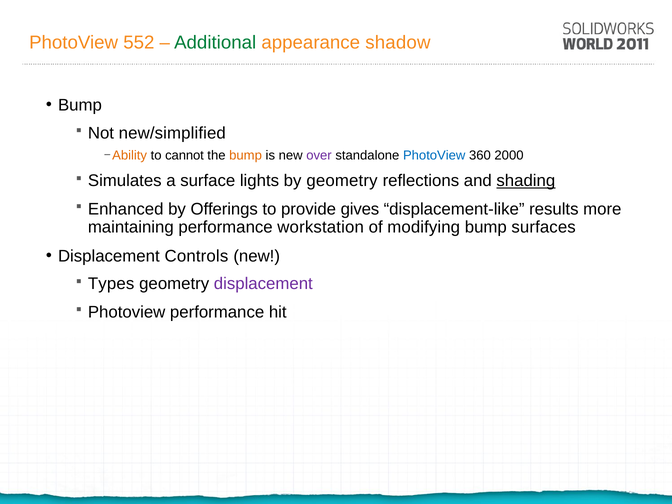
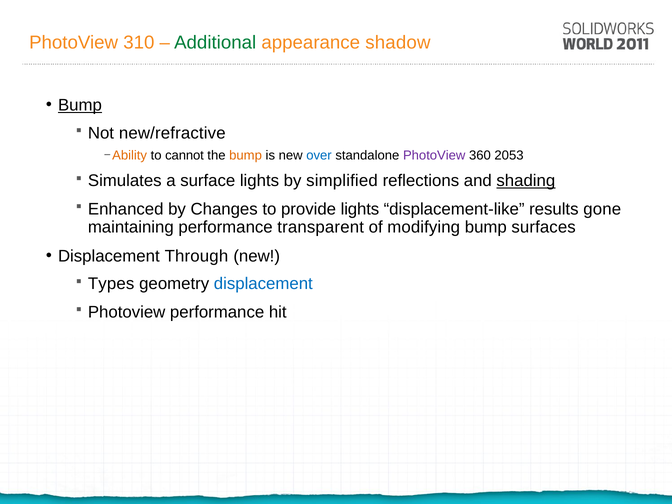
552: 552 -> 310
Bump at (80, 105) underline: none -> present
new/simplified: new/simplified -> new/refractive
over colour: purple -> blue
PhotoView at (434, 155) colour: blue -> purple
2000: 2000 -> 2053
by geometry: geometry -> simplified
Offerings: Offerings -> Changes
provide gives: gives -> lights
more: more -> gone
workstation: workstation -> transparent
Controls: Controls -> Through
displacement at (263, 284) colour: purple -> blue
